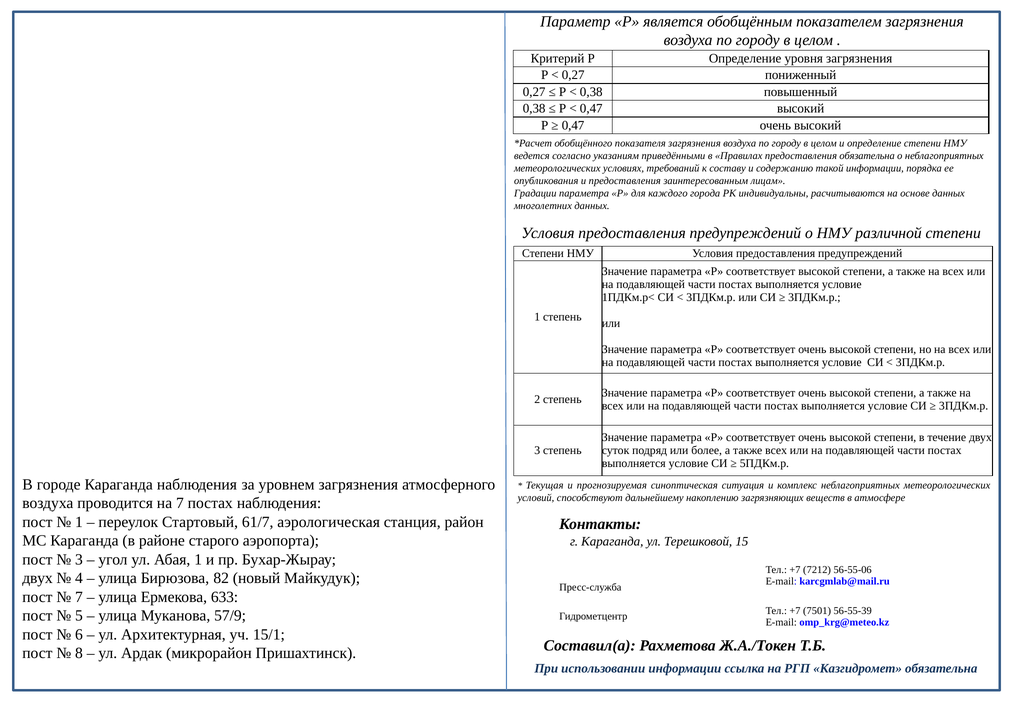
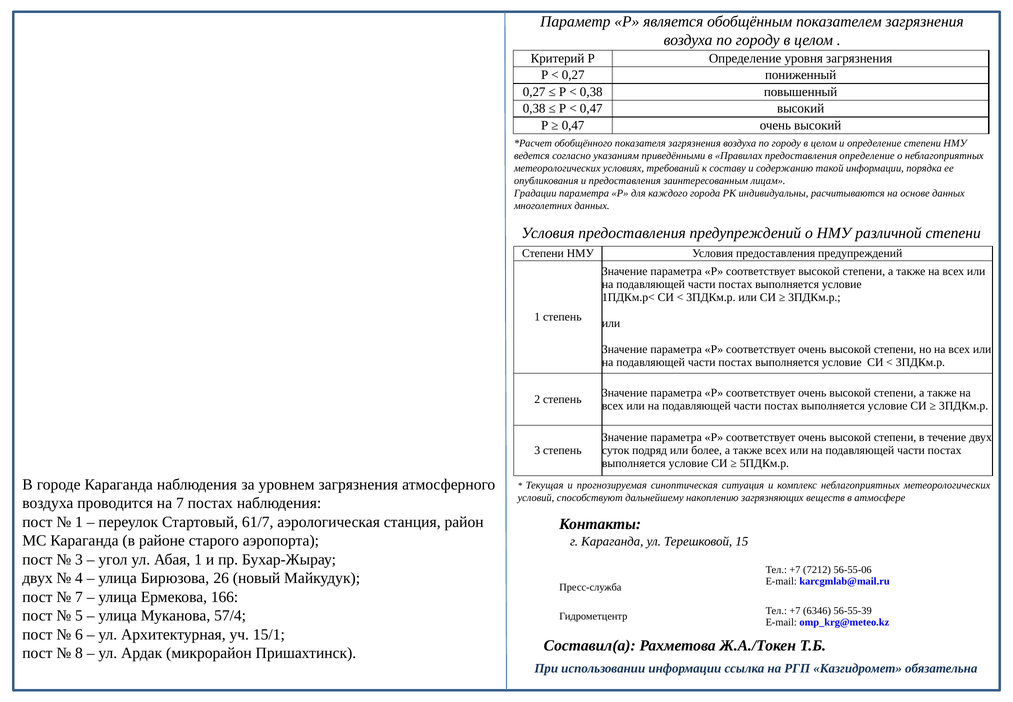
предоставления обязательна: обязательна -> определение
82: 82 -> 26
633: 633 -> 166
7501: 7501 -> 6346
57/9: 57/9 -> 57/4
